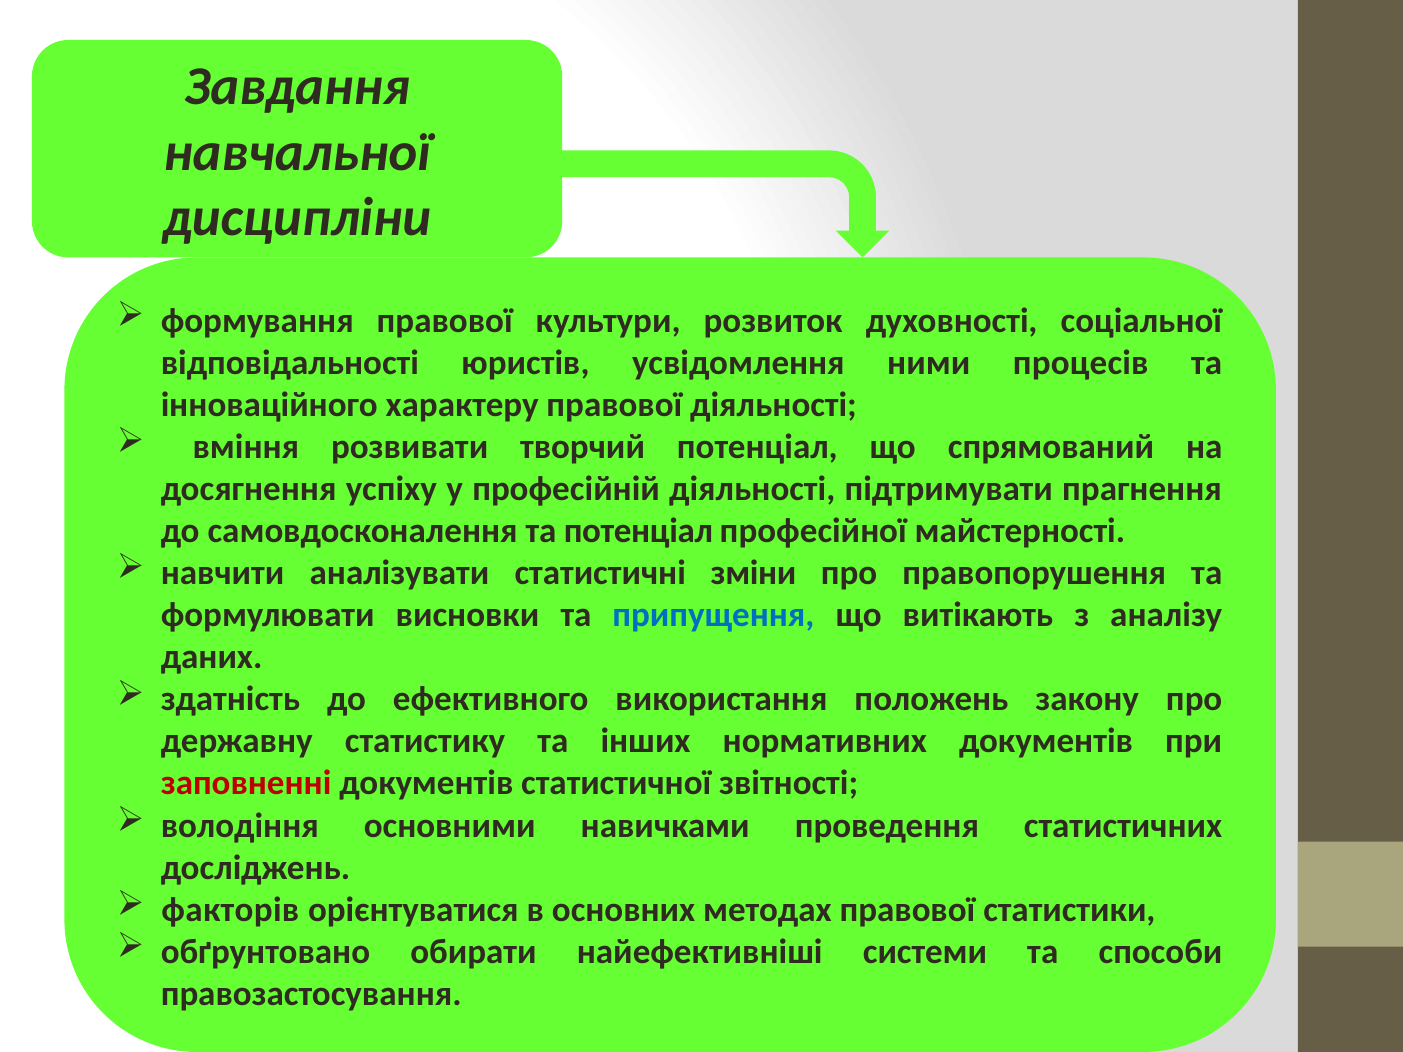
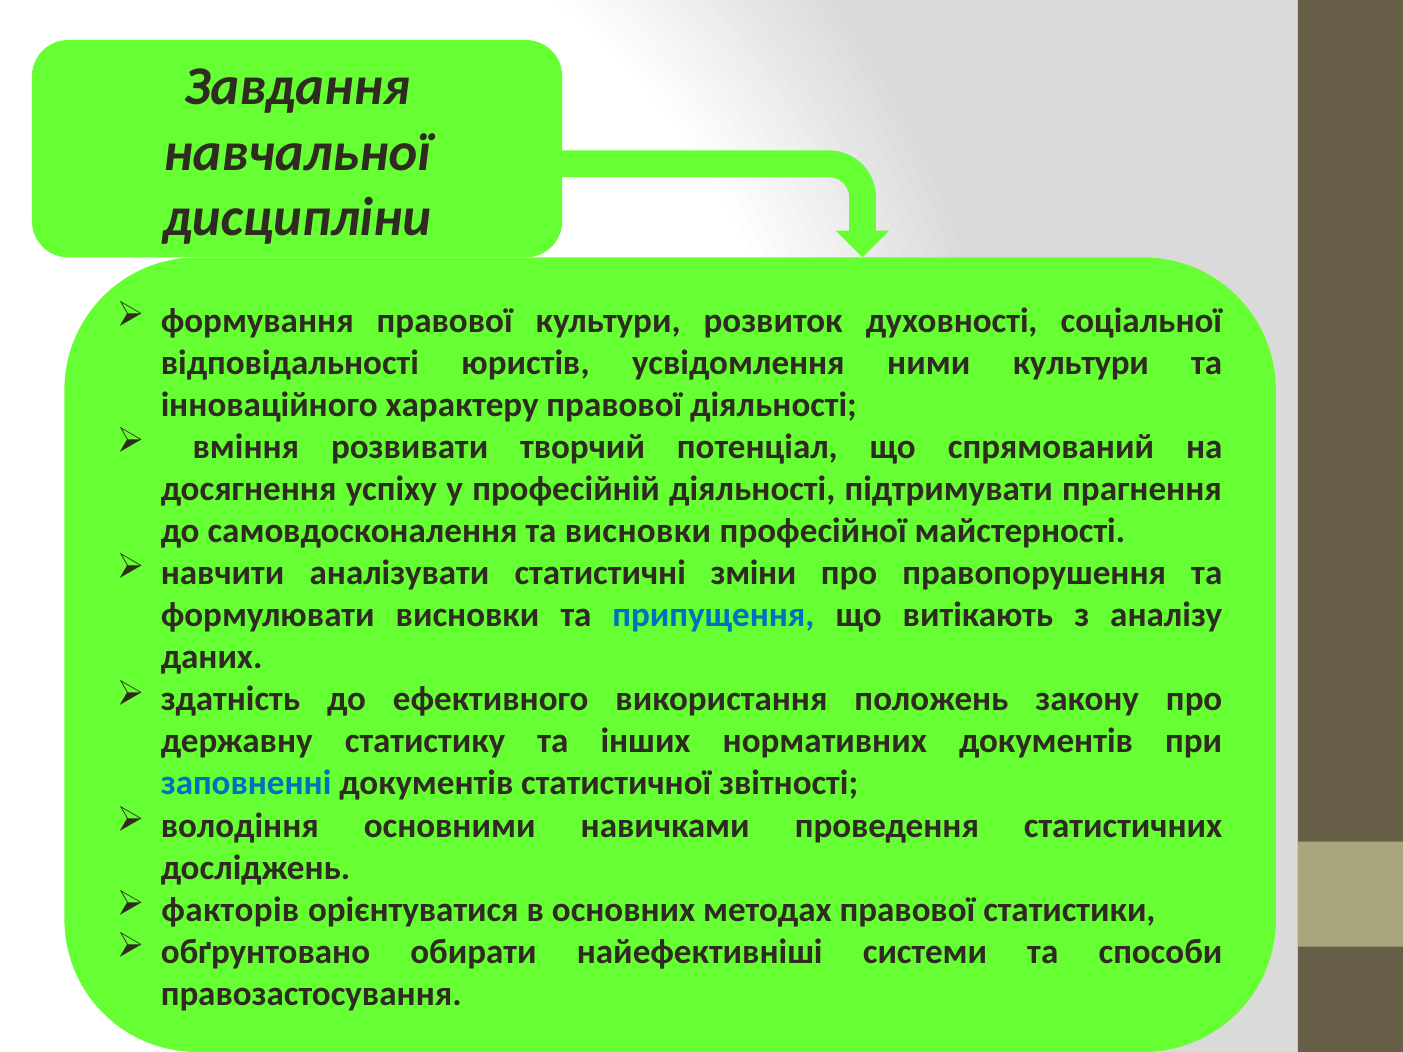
ними процесів: процесів -> культури
та потенціал: потенціал -> висновки
заповненні colour: red -> blue
